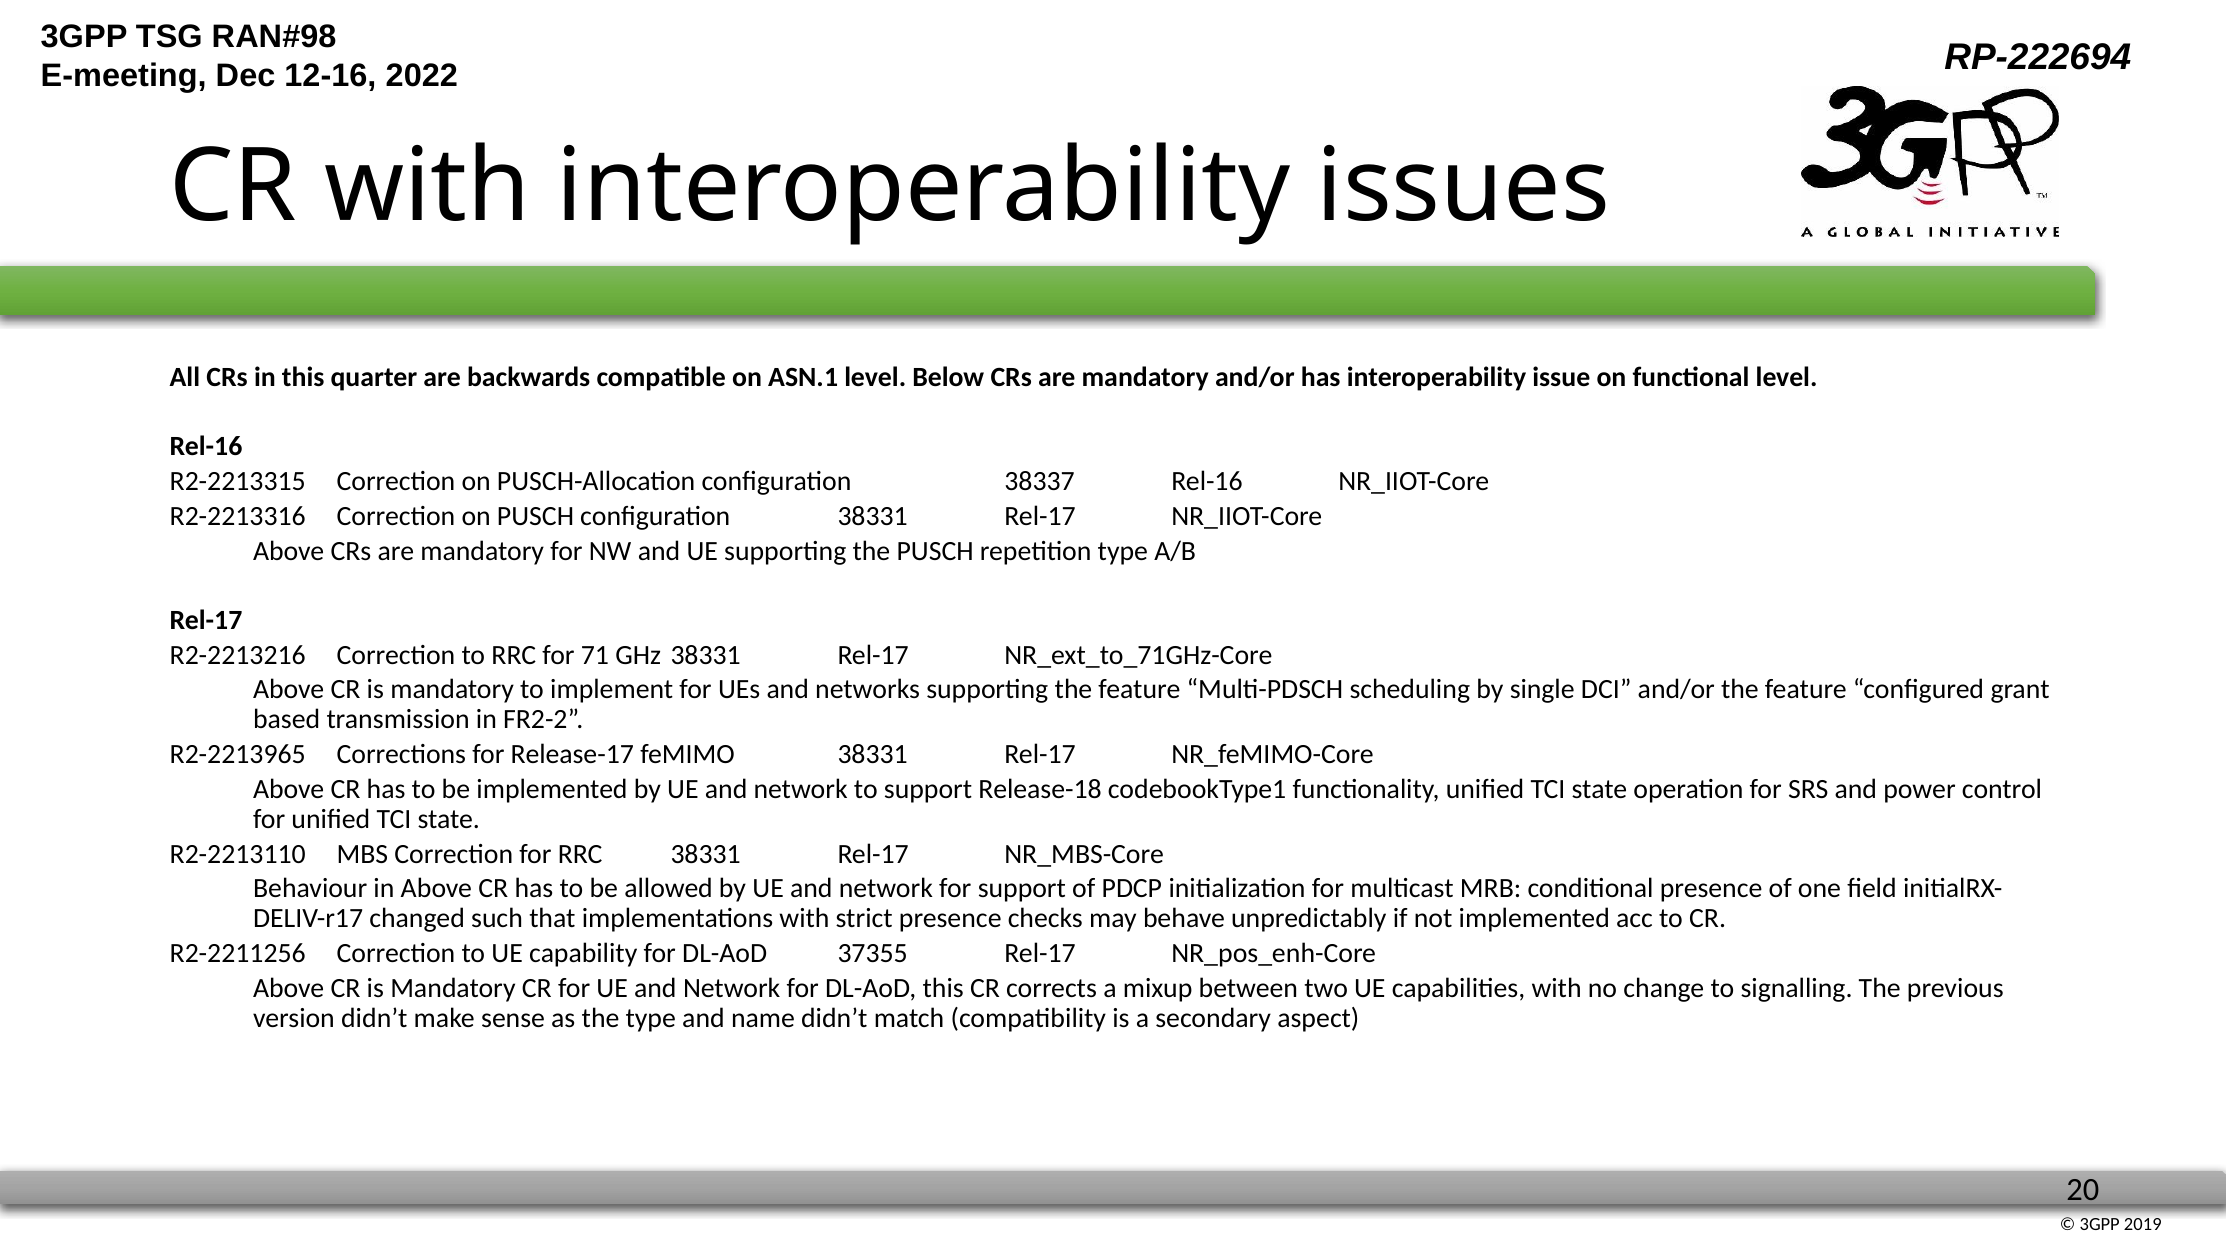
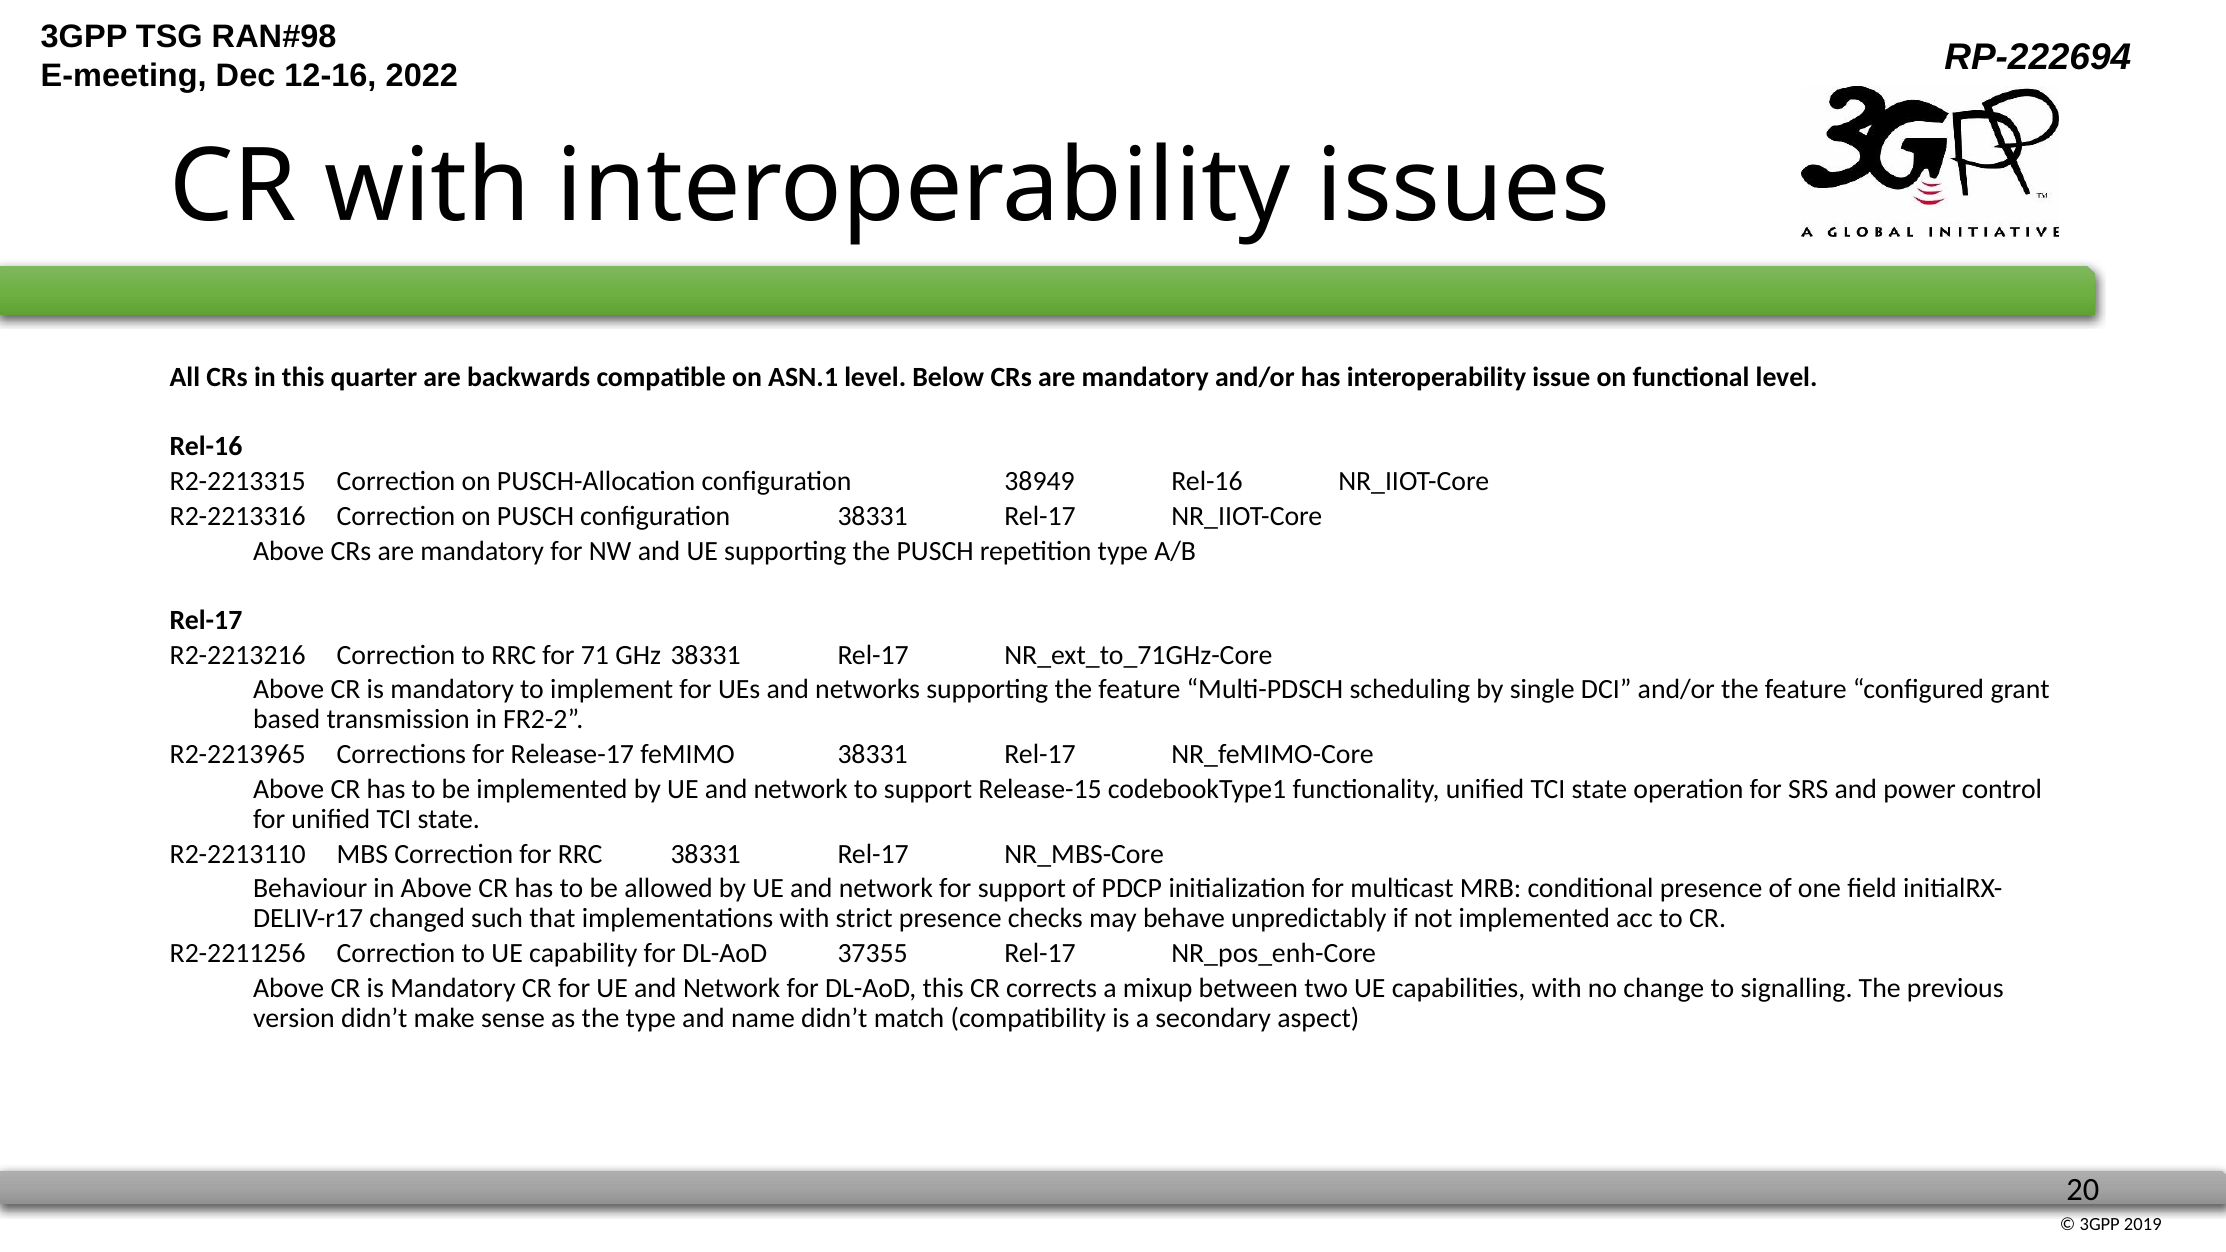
38337: 38337 -> 38949
Release-18: Release-18 -> Release-15
